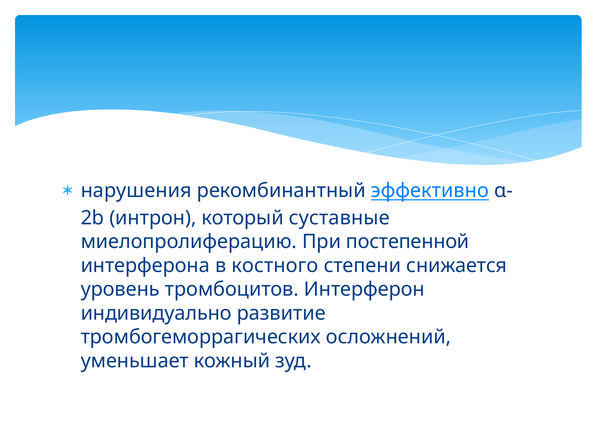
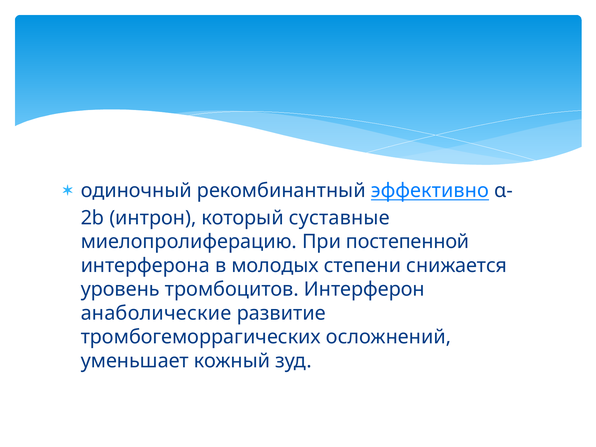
нарушения: нарушения -> одиночный
костного: костного -> молодых
индивидуально: индивидуально -> анаболические
